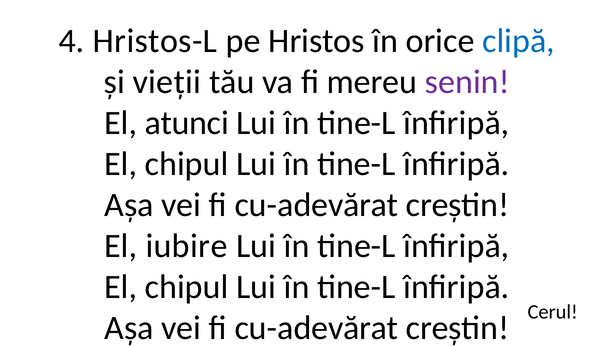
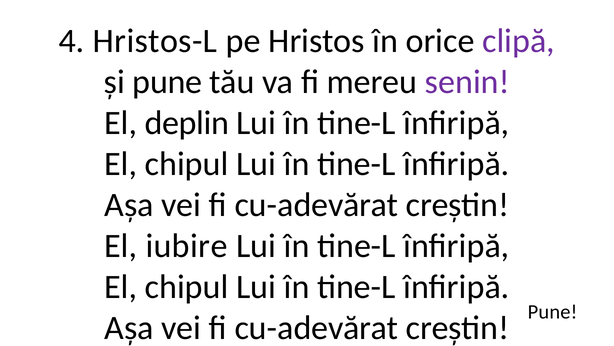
clipă colour: blue -> purple
și vieții: vieții -> pune
atunci: atunci -> deplin
Cerul at (553, 311): Cerul -> Pune
